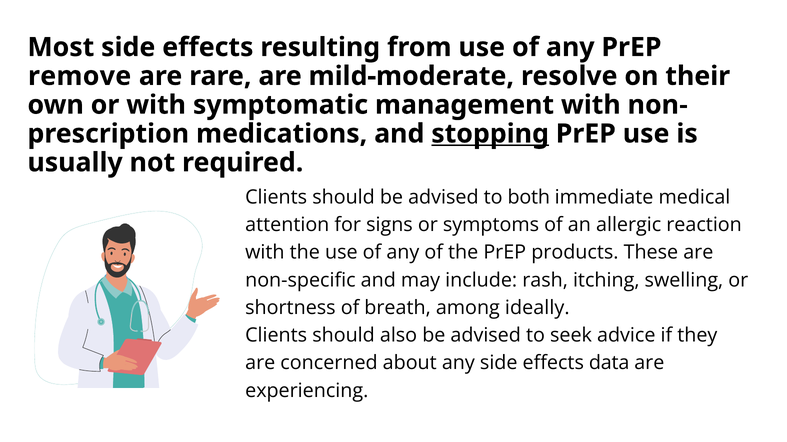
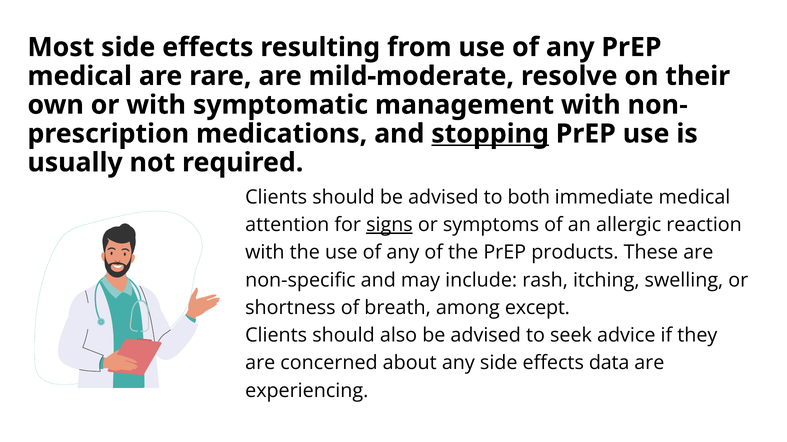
remove at (80, 76): remove -> medical
signs underline: none -> present
ideally: ideally -> except
